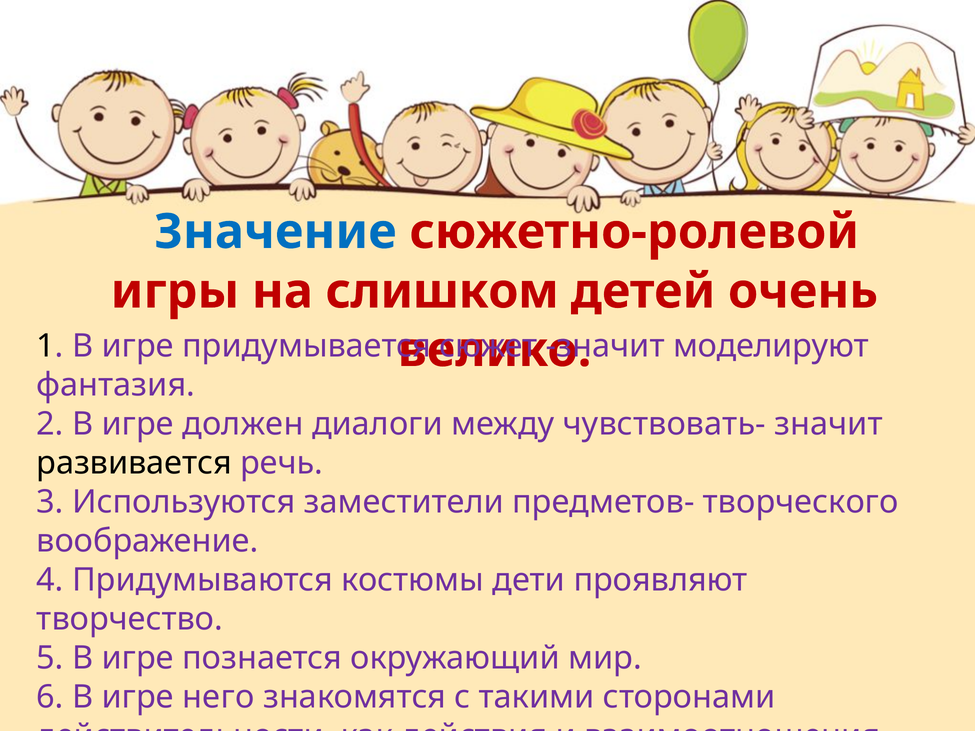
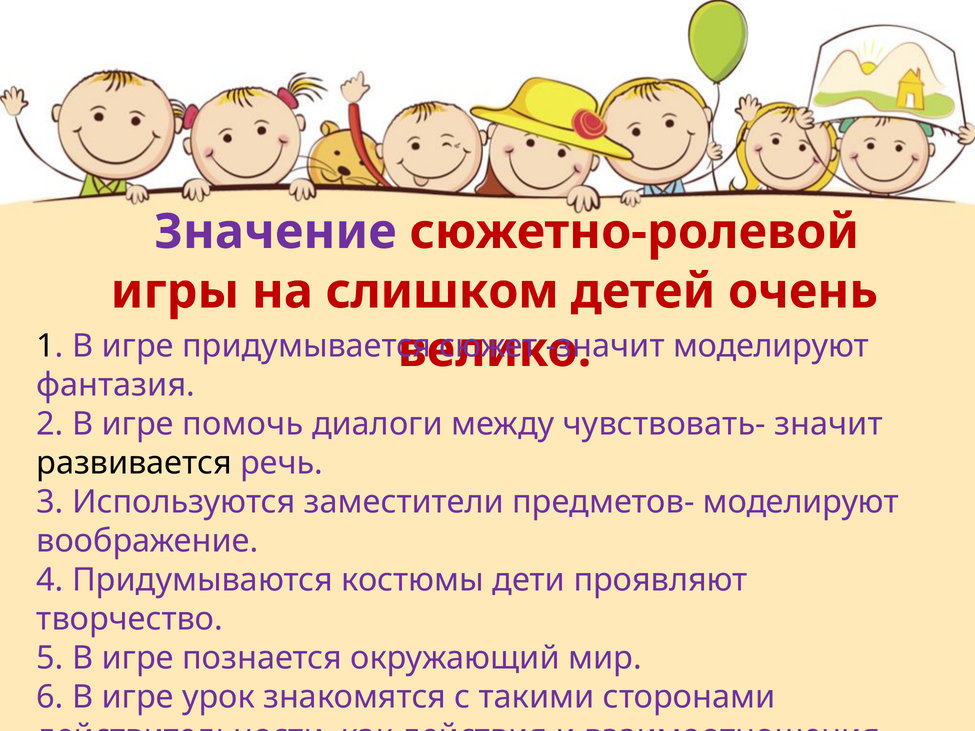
Значение colour: blue -> purple
должен: должен -> помочь
предметов- творческого: творческого -> моделируют
него: него -> урок
